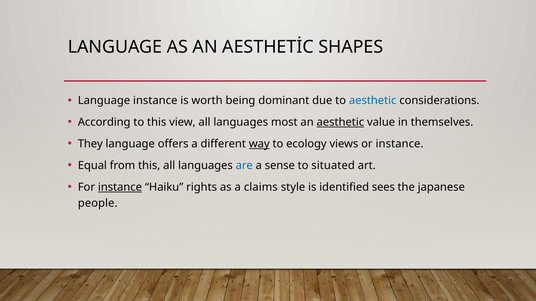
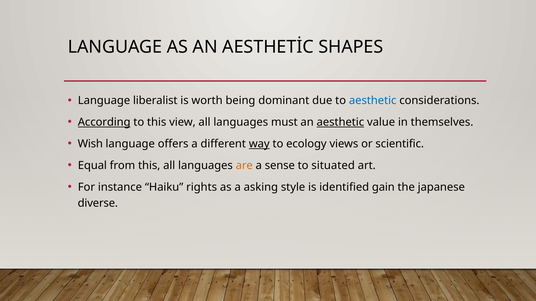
Language instance: instance -> liberalist
According underline: none -> present
most: most -> must
They: They -> Wish
or instance: instance -> scientific
are colour: blue -> orange
instance at (120, 187) underline: present -> none
claims: claims -> asking
sees: sees -> gain
people: people -> diverse
